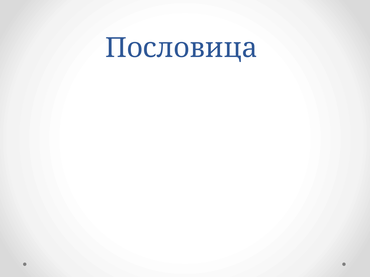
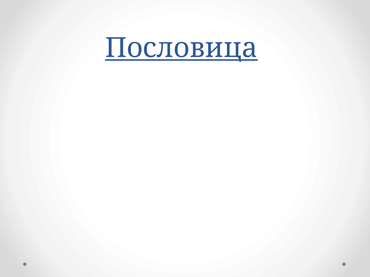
Пословица underline: none -> present
